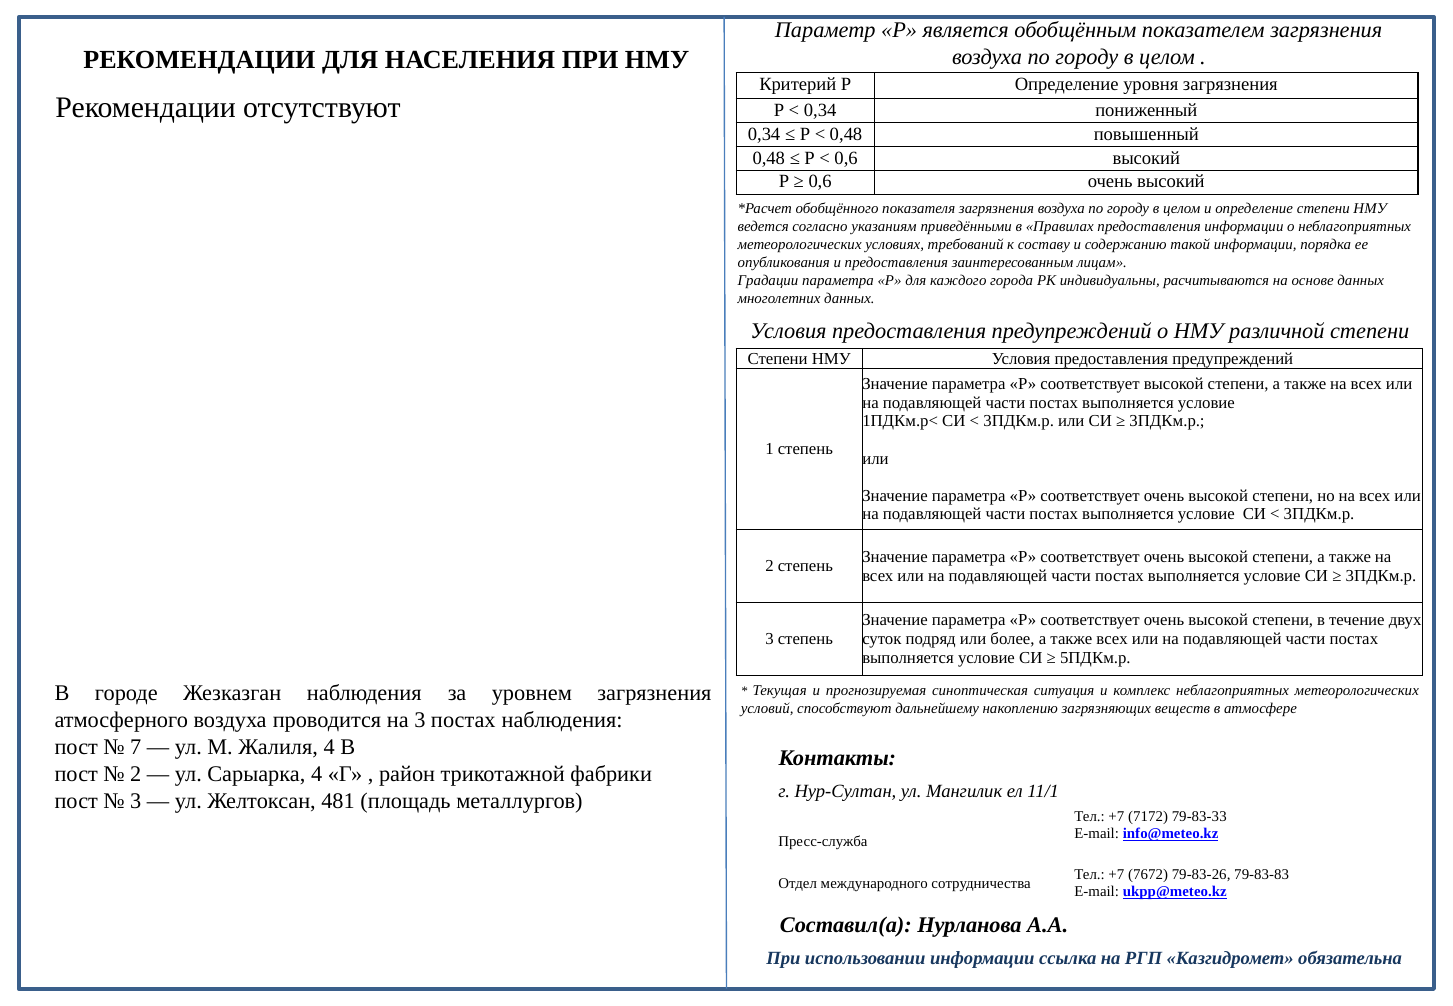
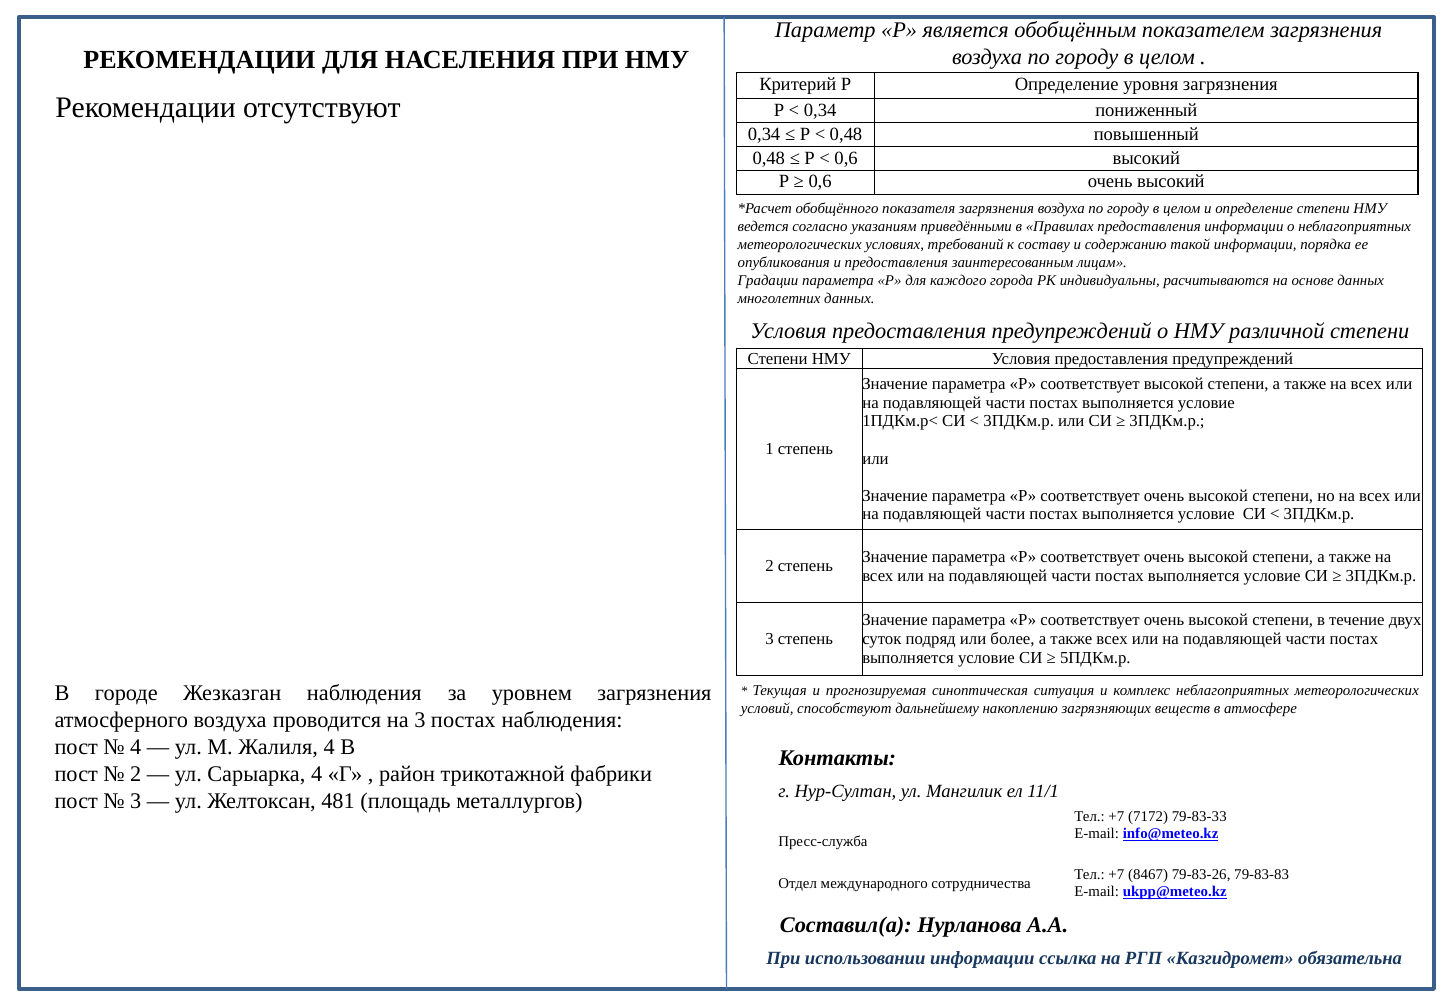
7 at (136, 747): 7 -> 4
7672: 7672 -> 8467
